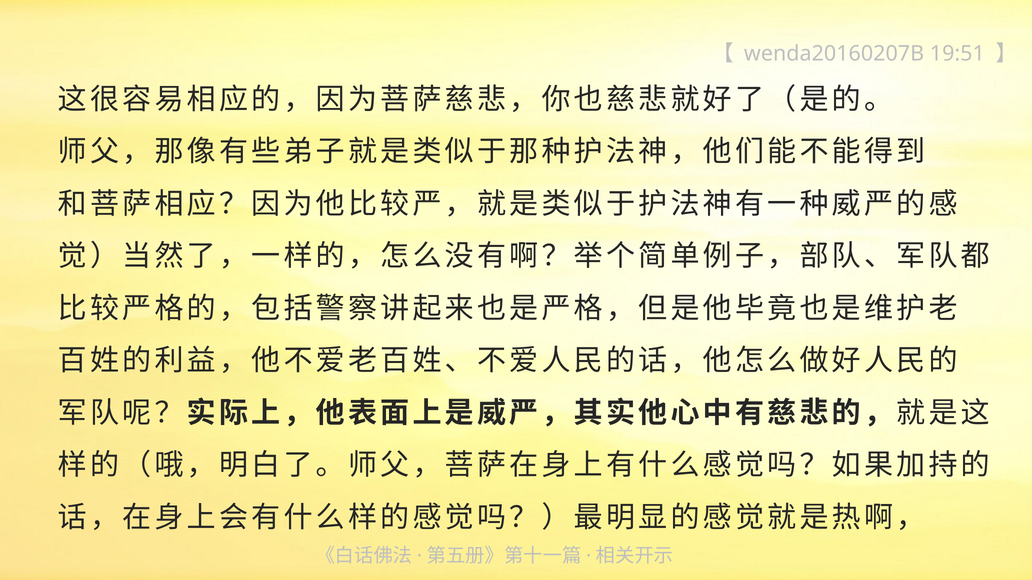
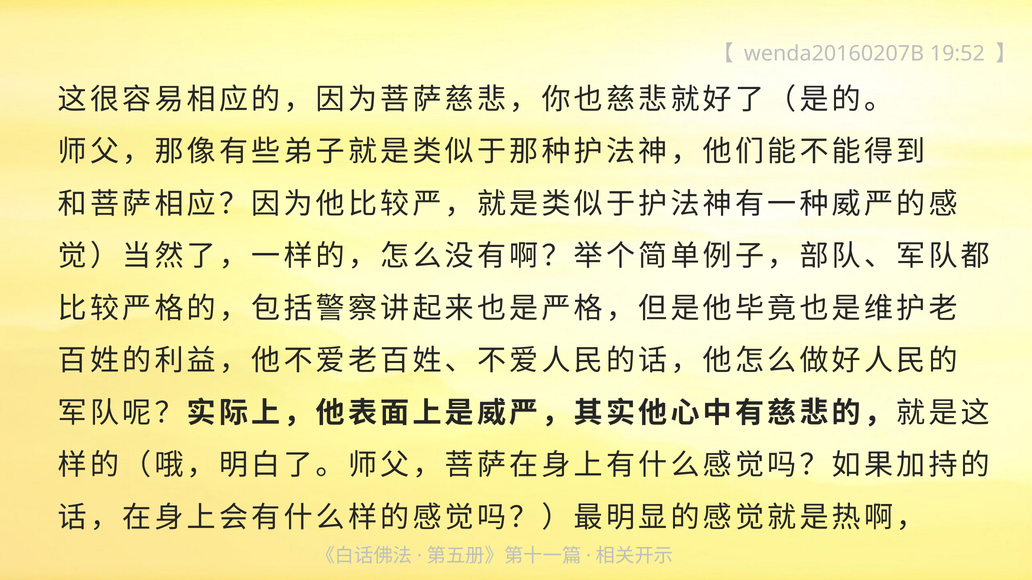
19:51: 19:51 -> 19:52
